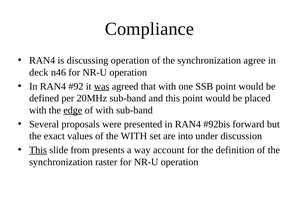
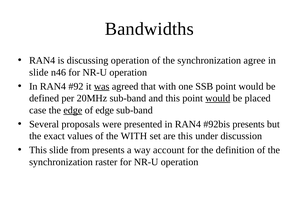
Compliance: Compliance -> Bandwidths
deck at (39, 72): deck -> slide
would at (218, 98) underline: none -> present
with at (38, 110): with -> case
of with: with -> edge
forward at (248, 124): forward -> presents
are into: into -> this
This at (38, 150) underline: present -> none
